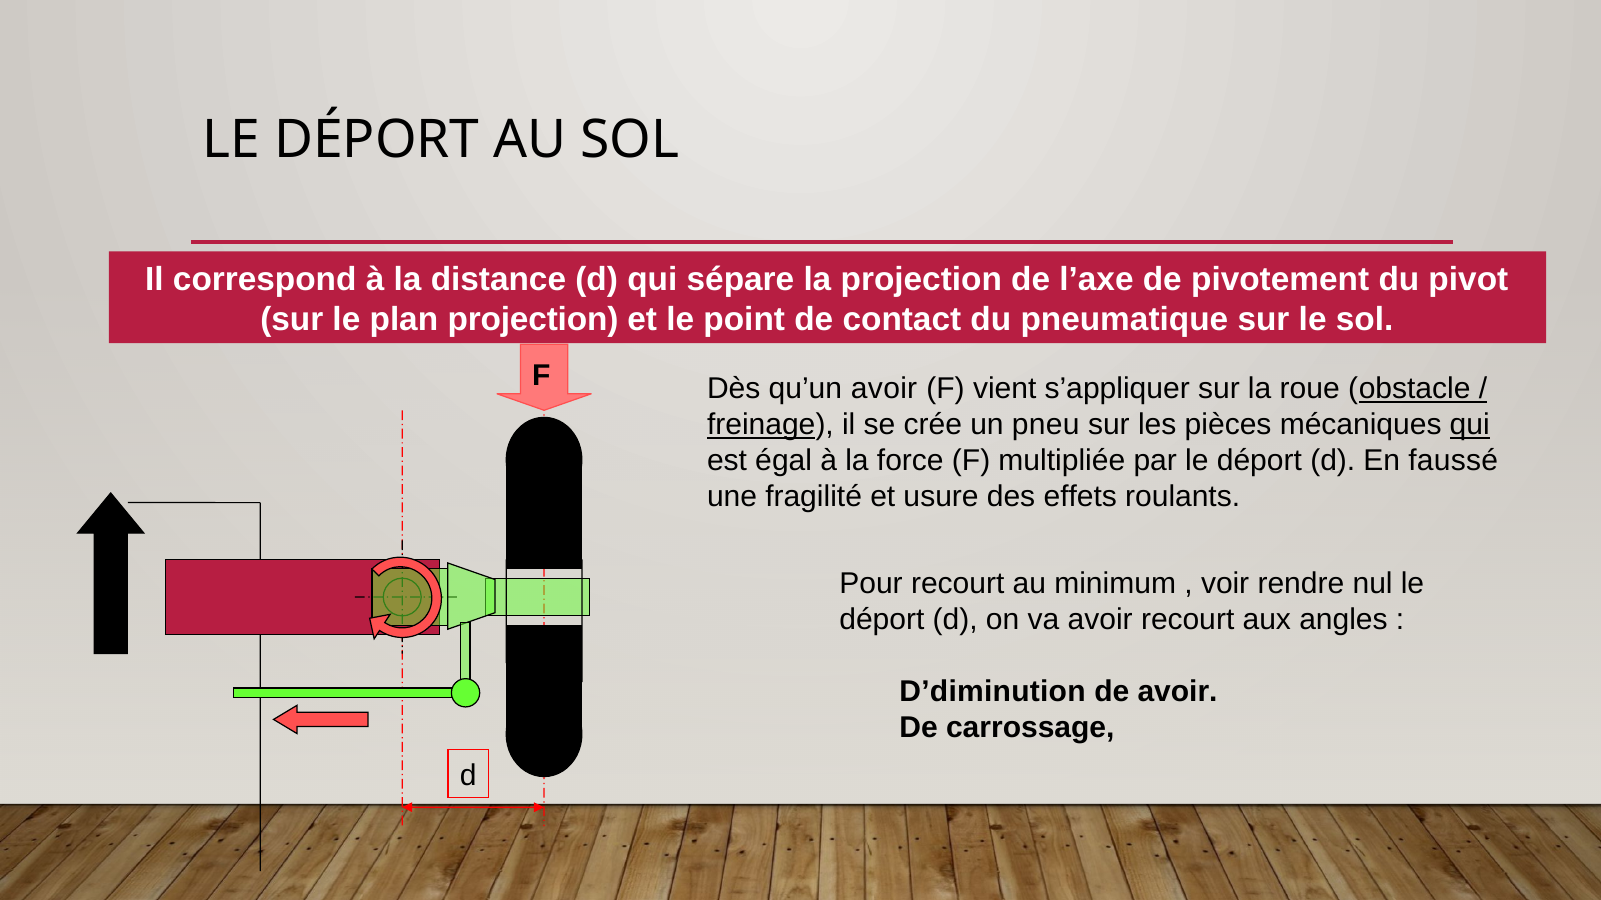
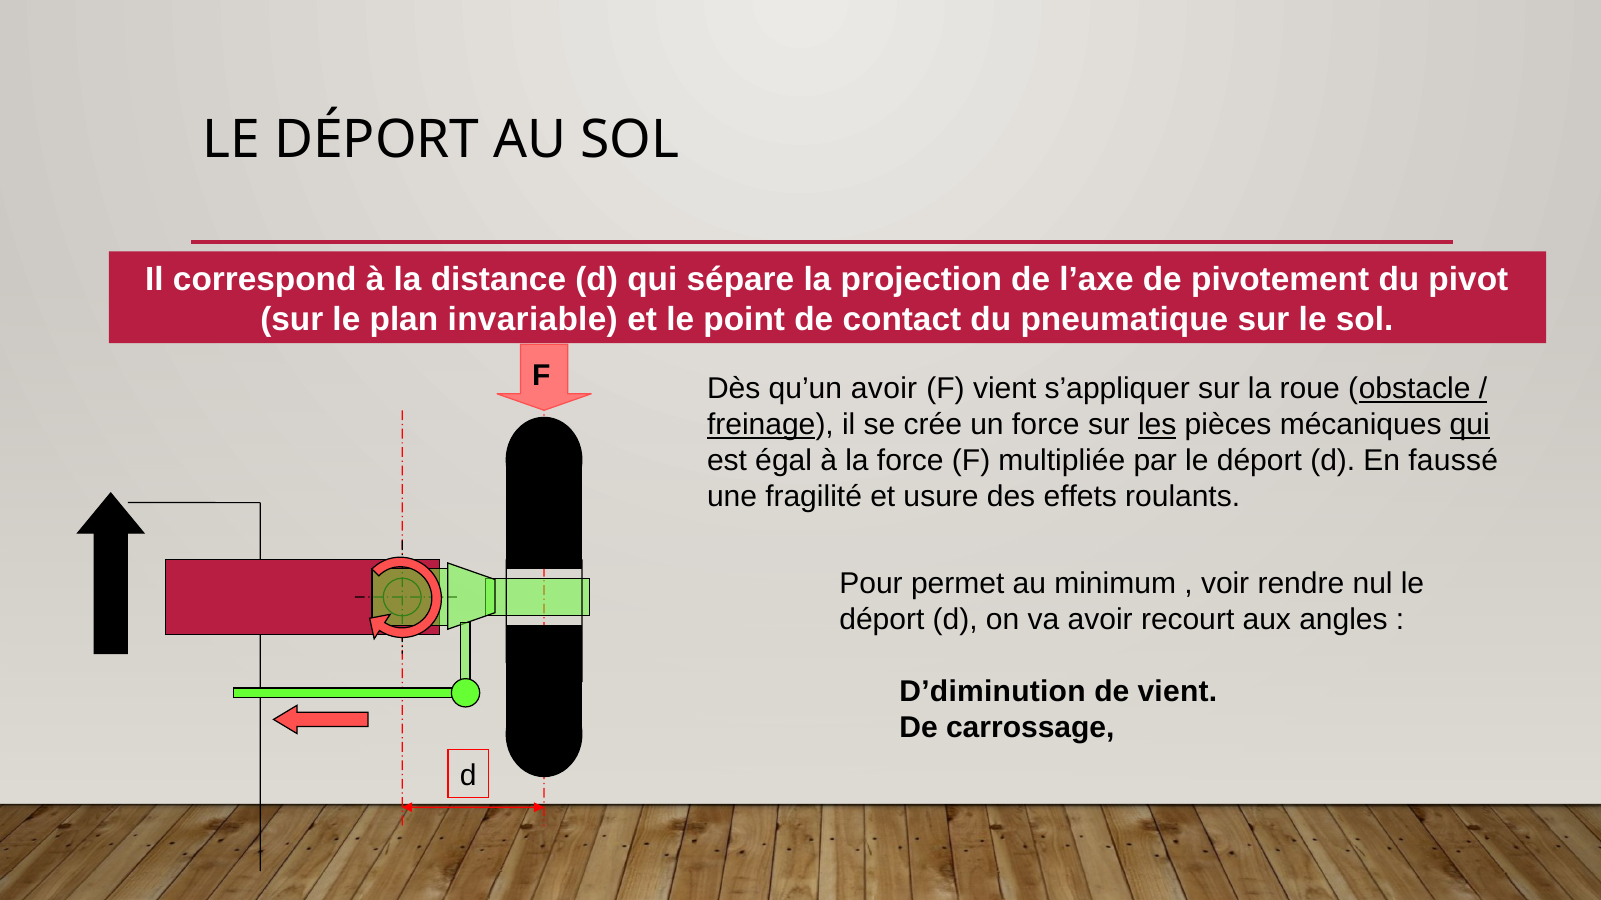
plan projection: projection -> invariable
un pneu: pneu -> force
les underline: none -> present
Pour recourt: recourt -> permet
de avoir: avoir -> vient
